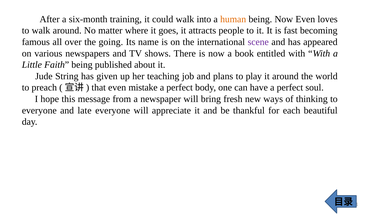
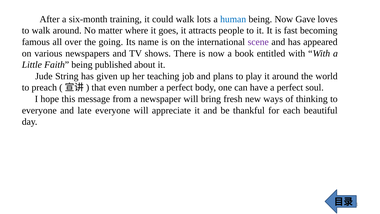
into: into -> lots
human colour: orange -> blue
Now Even: Even -> Gave
mistake: mistake -> number
